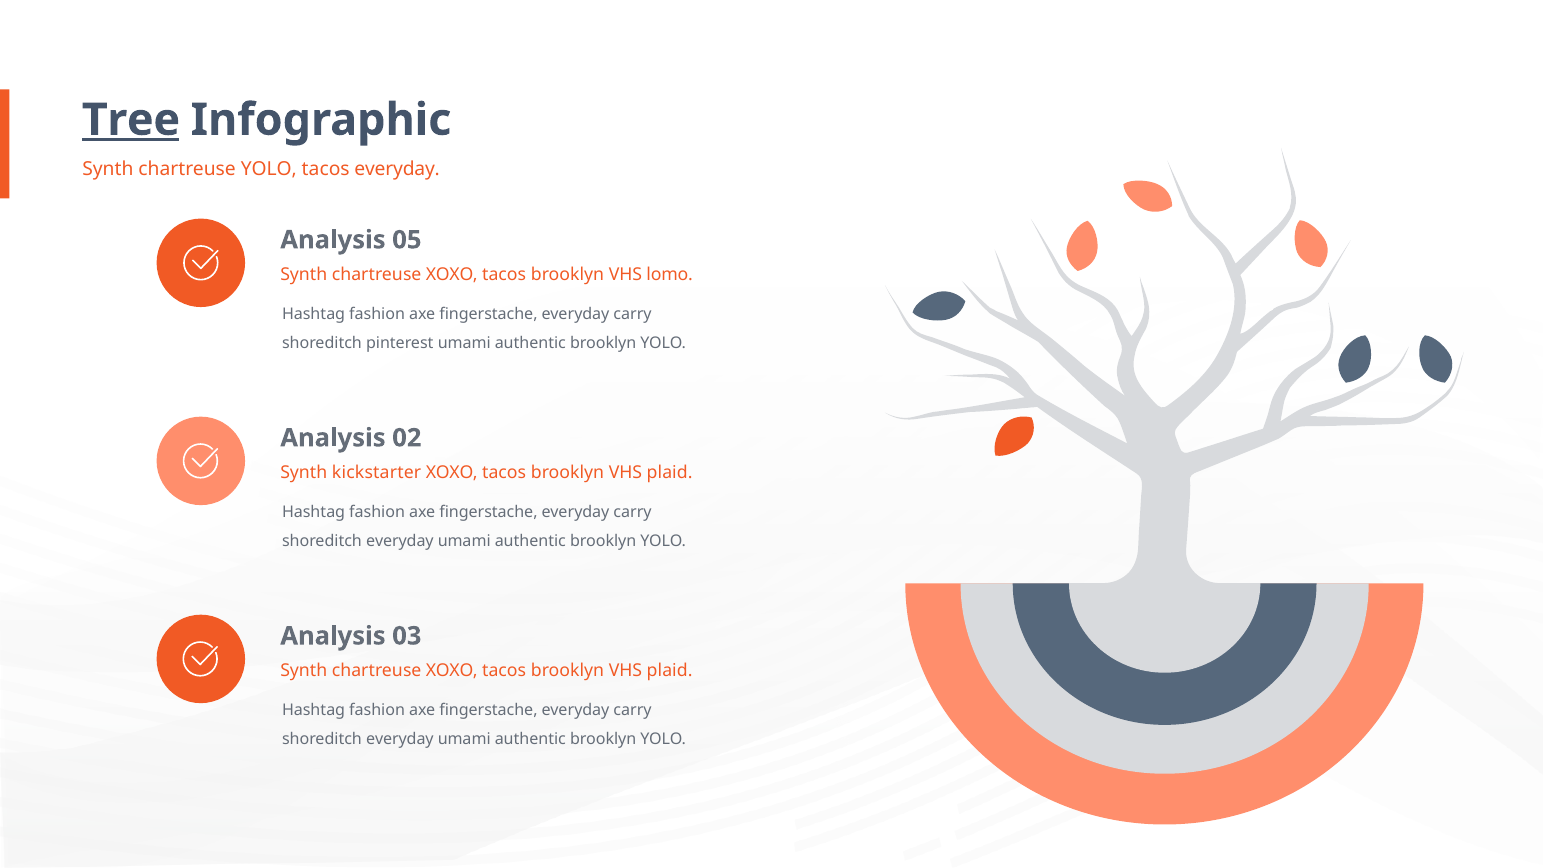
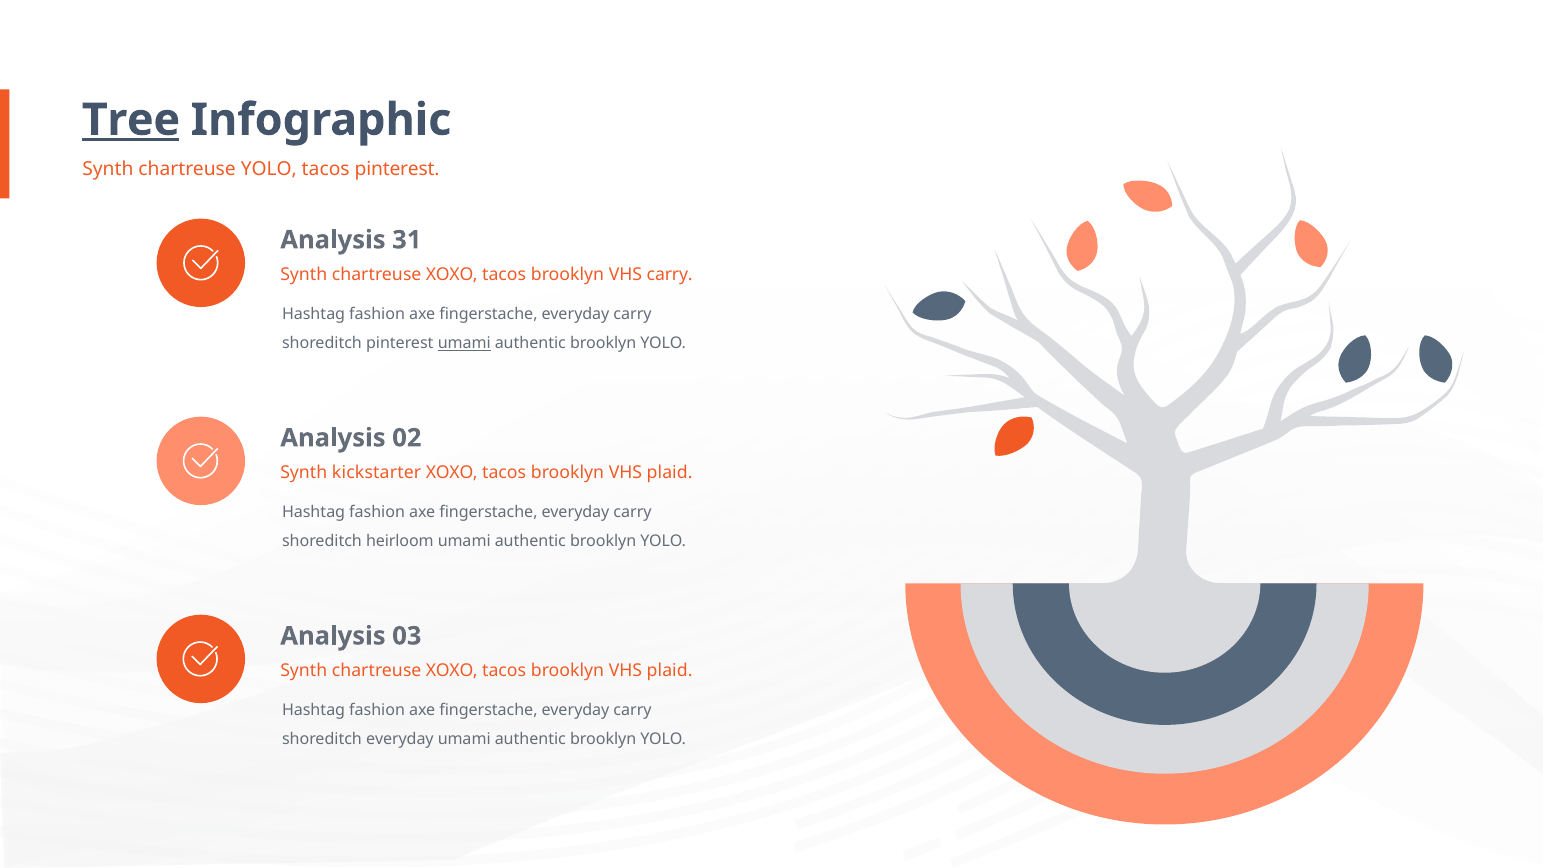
tacos everyday: everyday -> pinterest
05: 05 -> 31
VHS lomo: lomo -> carry
umami at (464, 343) underline: none -> present
everyday at (400, 541): everyday -> heirloom
